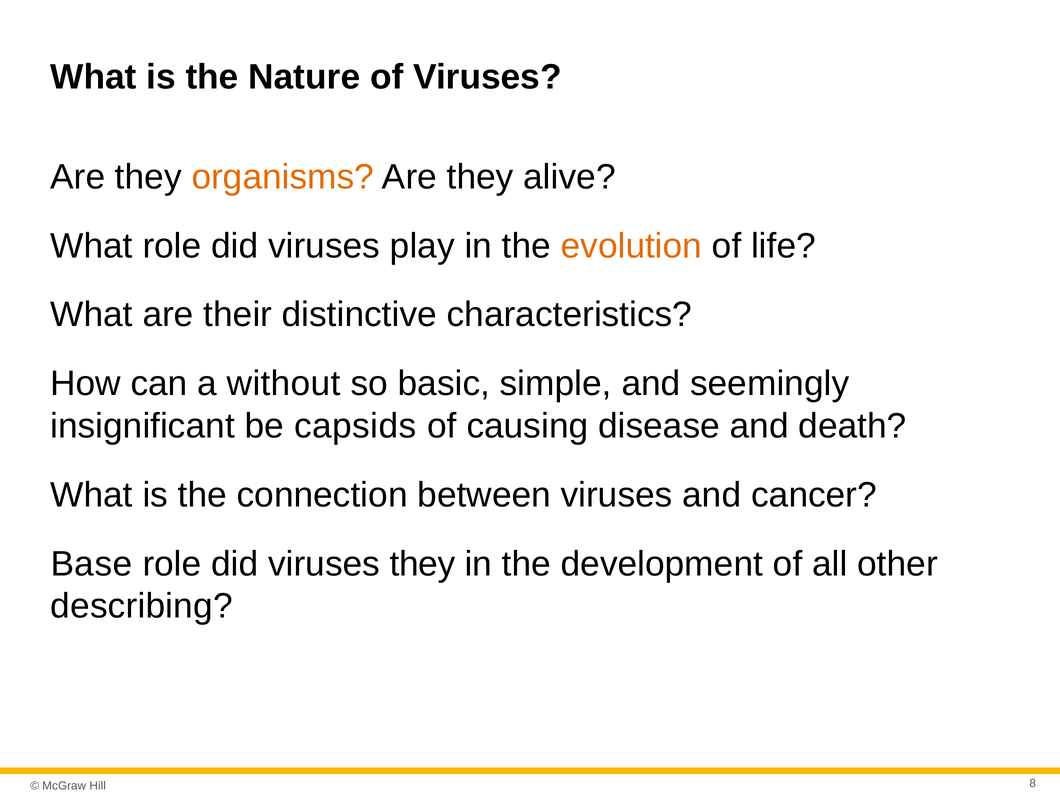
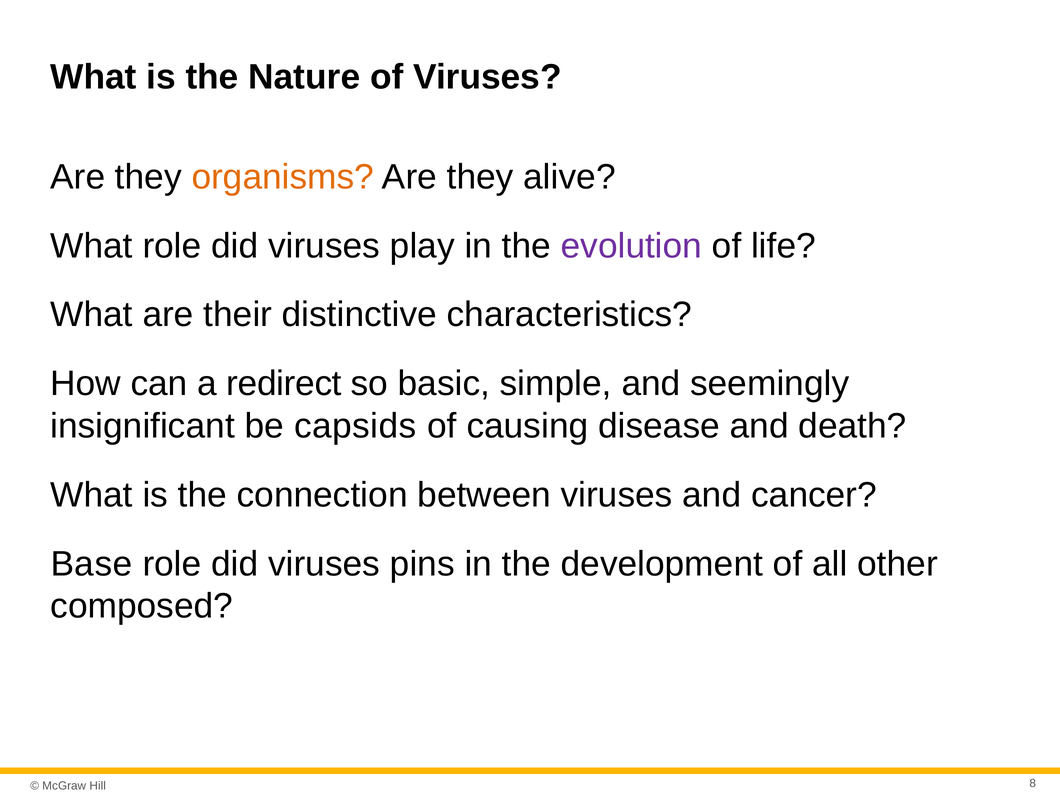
evolution colour: orange -> purple
without: without -> redirect
viruses they: they -> pins
describing: describing -> composed
